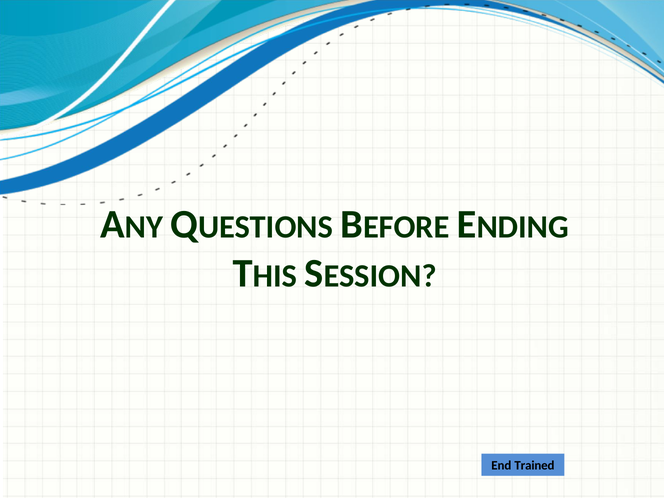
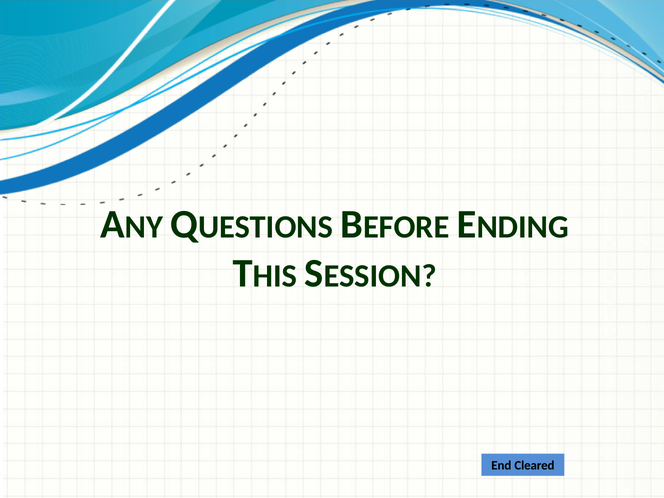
Trained: Trained -> Cleared
